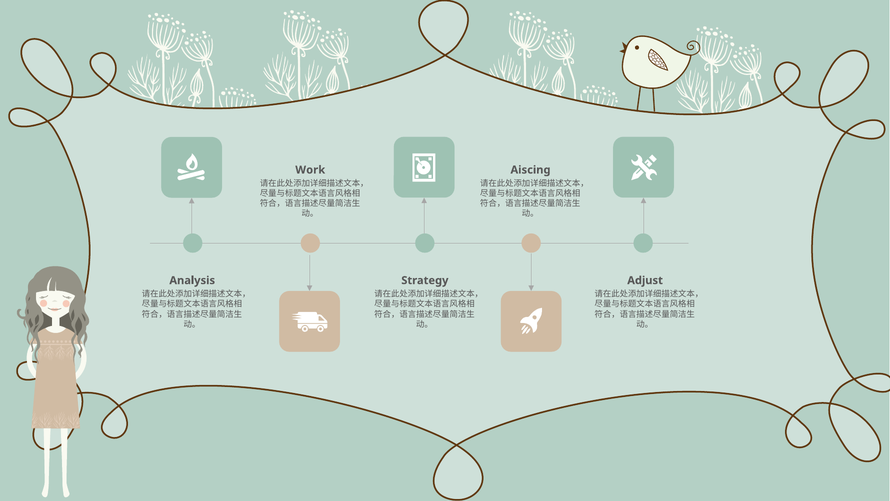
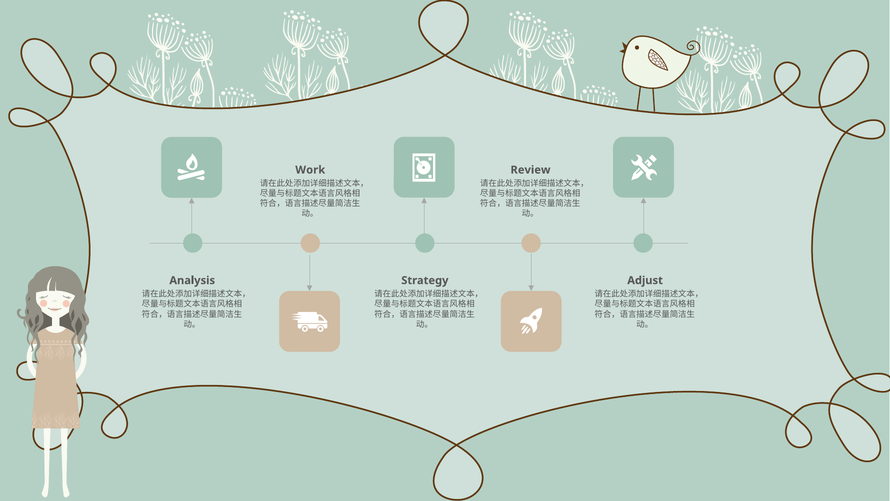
Aiscing: Aiscing -> Review
